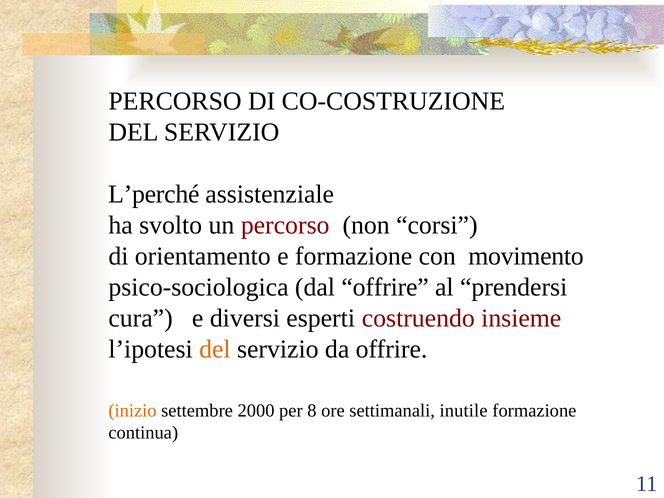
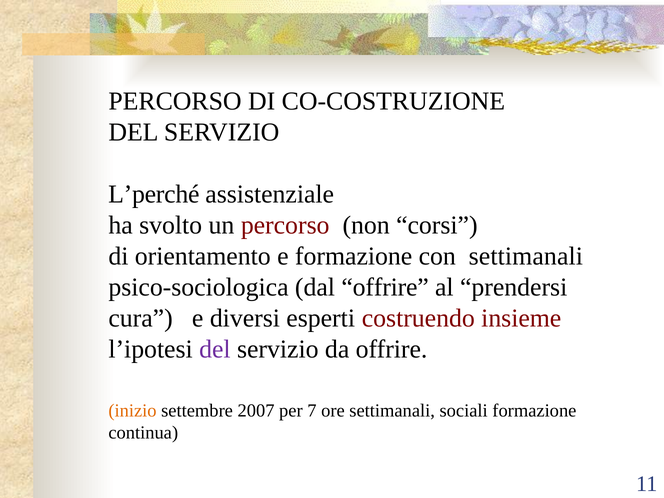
con movimento: movimento -> settimanali
del at (215, 349) colour: orange -> purple
2000: 2000 -> 2007
8: 8 -> 7
inutile: inutile -> sociali
